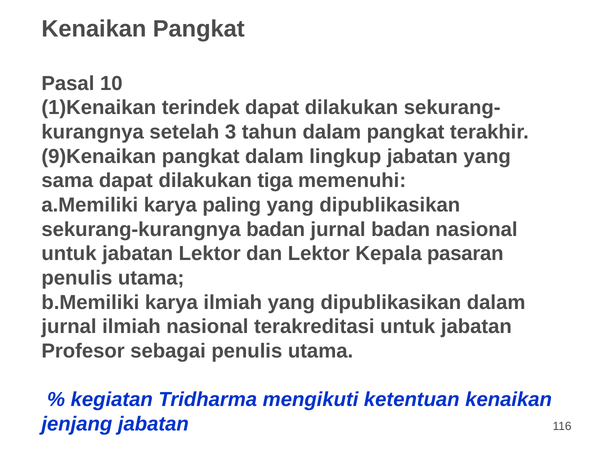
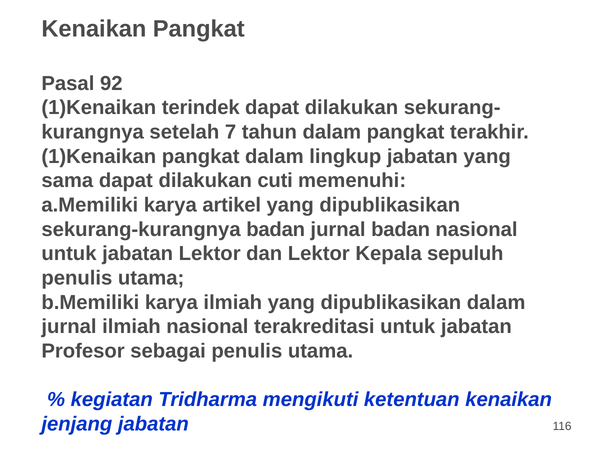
10: 10 -> 92
3: 3 -> 7
9)Kenaikan at (99, 156): 9)Kenaikan -> 1)Kenaikan
tiga: tiga -> cuti
paling: paling -> artikel
pasaran: pasaran -> sepuluh
